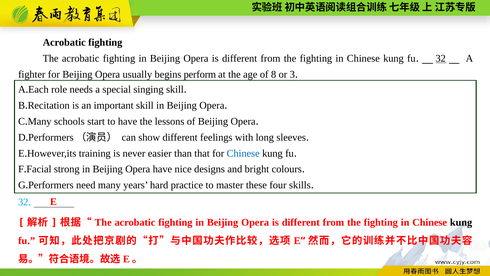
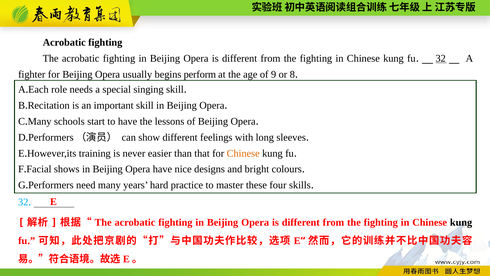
8: 8 -> 9
3: 3 -> 8
Chinese at (243, 153) colour: blue -> orange
strong: strong -> shows
